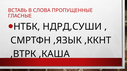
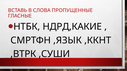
НДРД,СУШИ: НДРД,СУШИ -> НДРД,КАКИЕ
,КАША: ,КАША -> ,СУШИ
